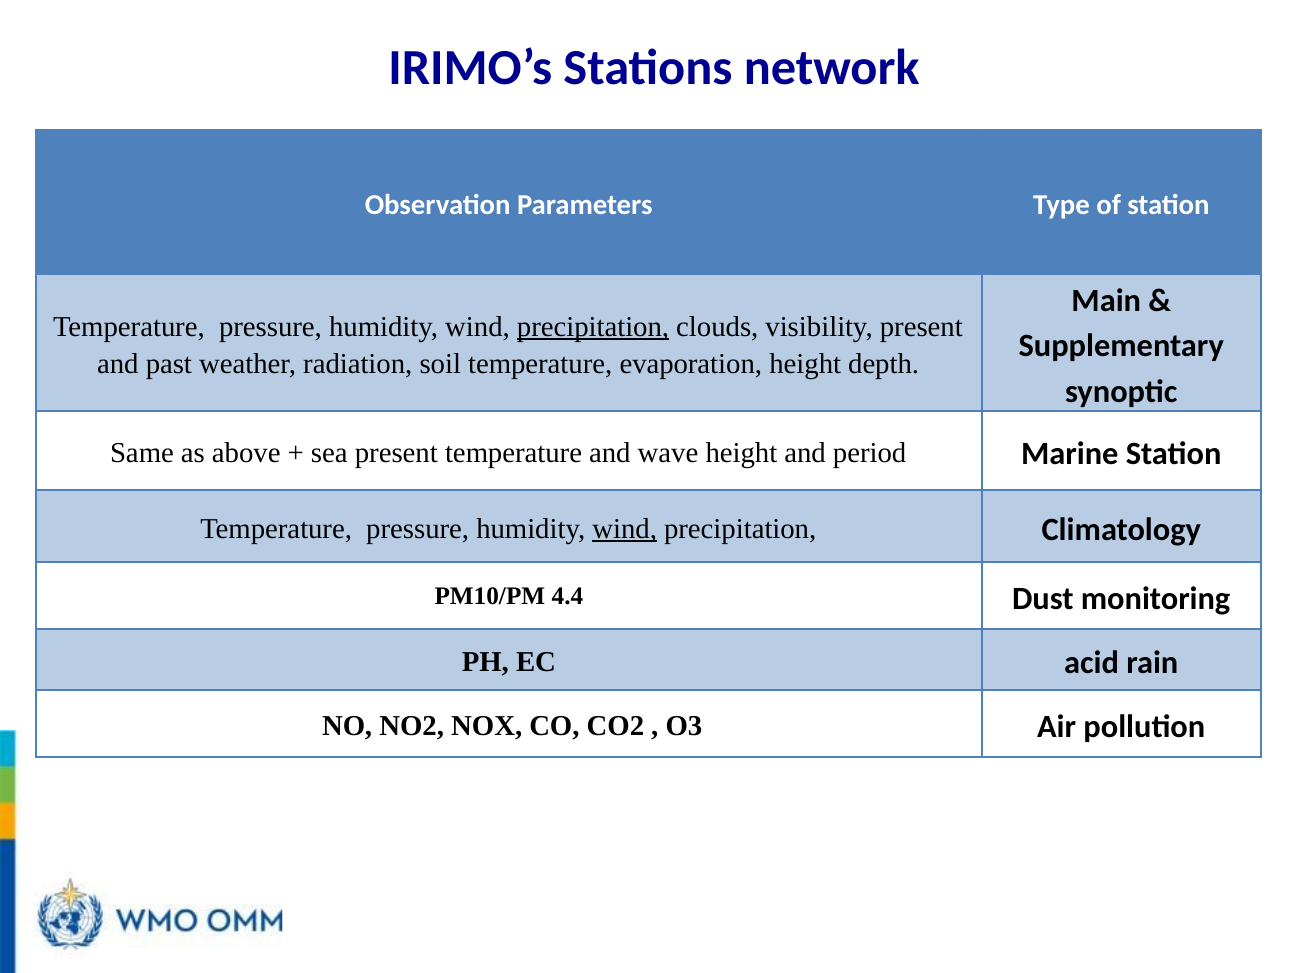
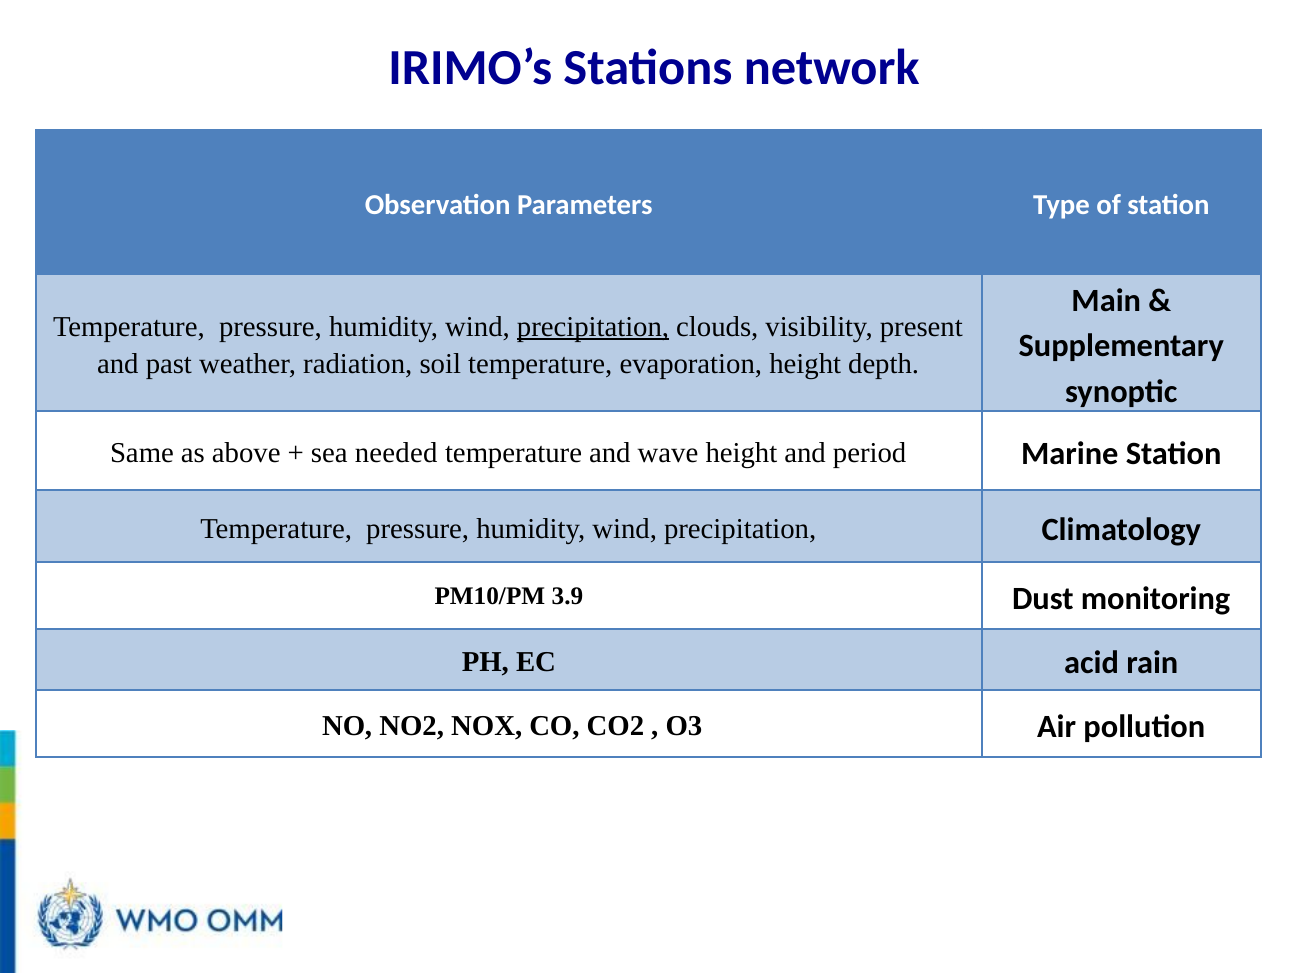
sea present: present -> needed
wind at (625, 529) underline: present -> none
4.4: 4.4 -> 3.9
